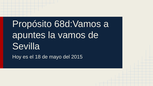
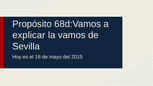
apuntes: apuntes -> explicar
